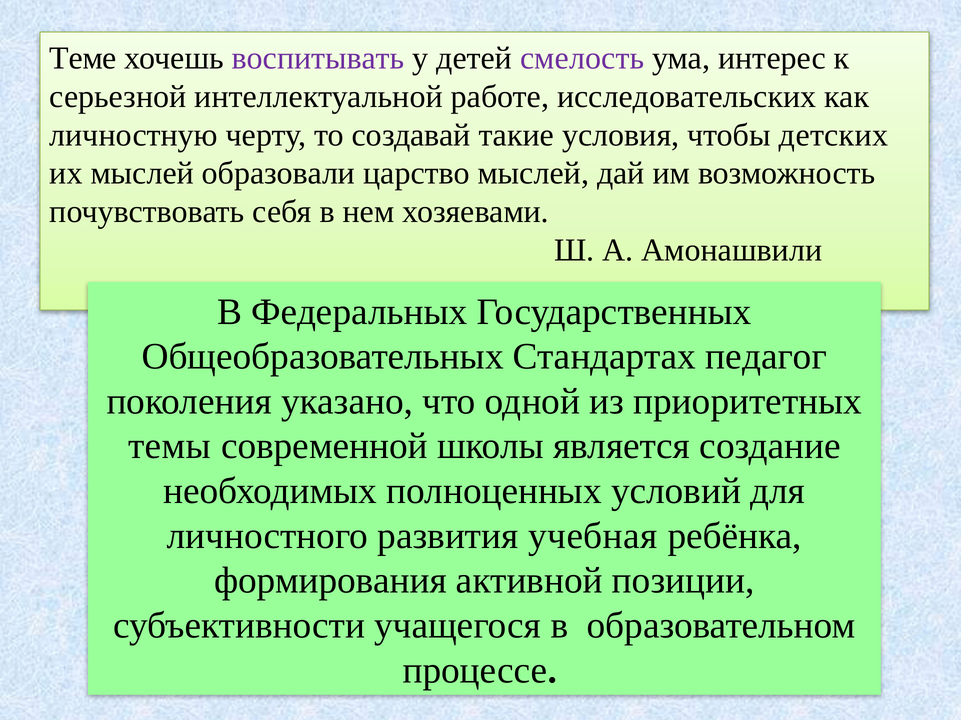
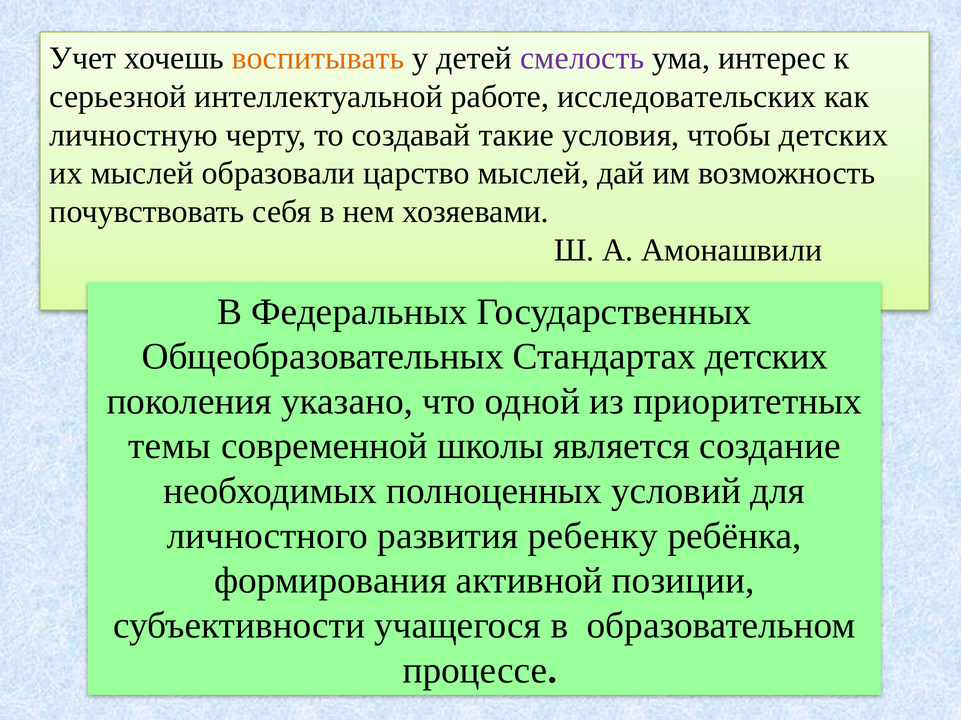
Теме: Теме -> Учет
воспитывать colour: purple -> orange
Стандартах педагог: педагог -> детских
учебная: учебная -> ребенку
